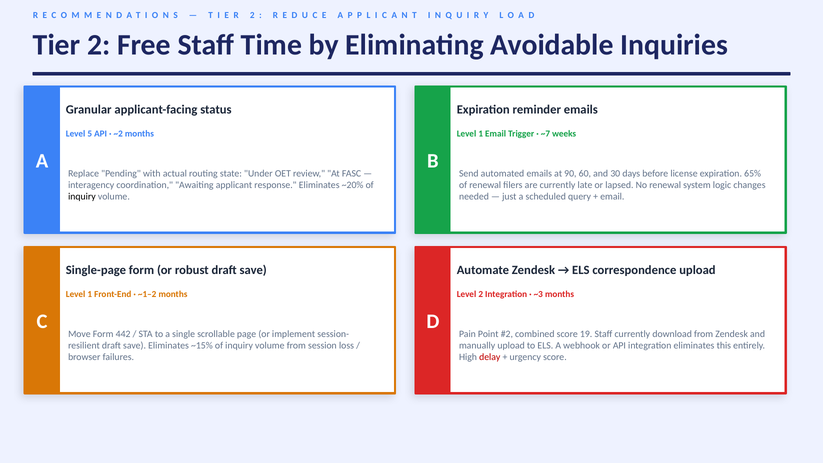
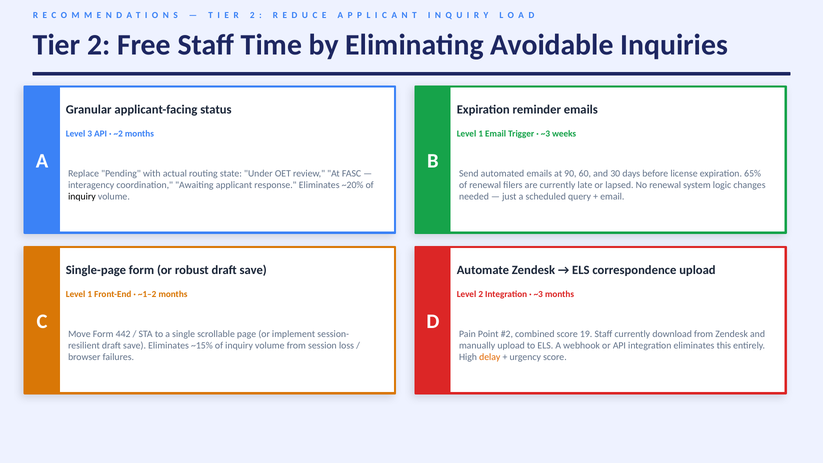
5: 5 -> 3
~7 at (545, 134): ~7 -> ~3
delay colour: red -> orange
